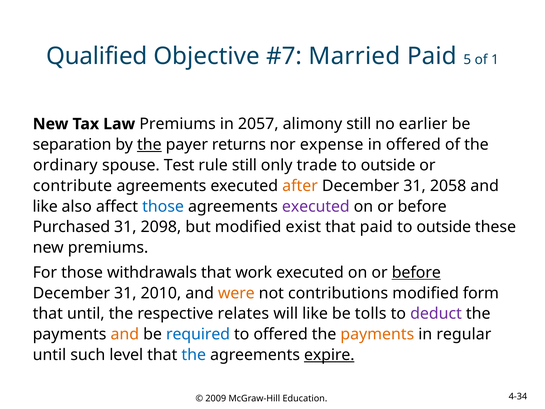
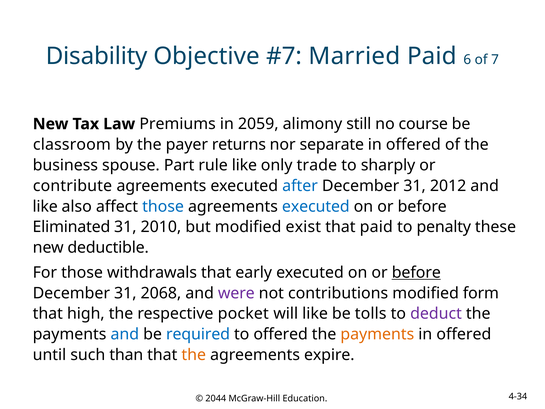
Qualified: Qualified -> Disability
5: 5 -> 6
1: 1 -> 7
2057: 2057 -> 2059
earlier: earlier -> course
separation: separation -> classroom
the at (149, 144) underline: present -> none
expense: expense -> separate
ordinary: ordinary -> business
Test: Test -> Part
rule still: still -> like
outside at (388, 165): outside -> sharply
after colour: orange -> blue
2058: 2058 -> 2012
executed at (316, 206) colour: purple -> blue
Purchased: Purchased -> Eliminated
2098: 2098 -> 2010
outside at (444, 227): outside -> penalty
new premiums: premiums -> deductible
work: work -> early
2010: 2010 -> 2068
were colour: orange -> purple
that until: until -> high
relates: relates -> pocket
and at (125, 334) colour: orange -> blue
regular at (464, 334): regular -> offered
level: level -> than
the at (194, 355) colour: blue -> orange
expire underline: present -> none
2009: 2009 -> 2044
